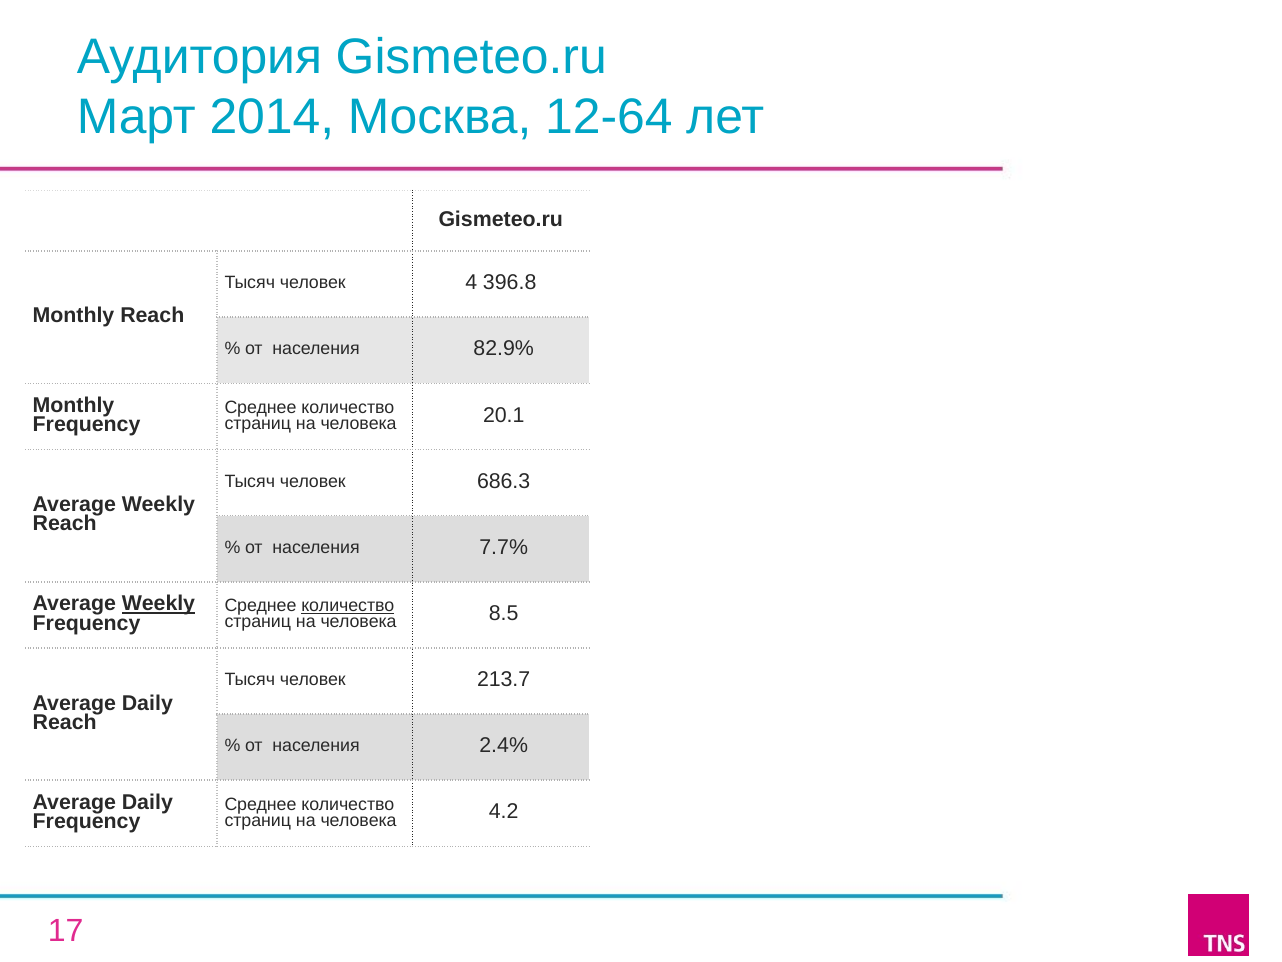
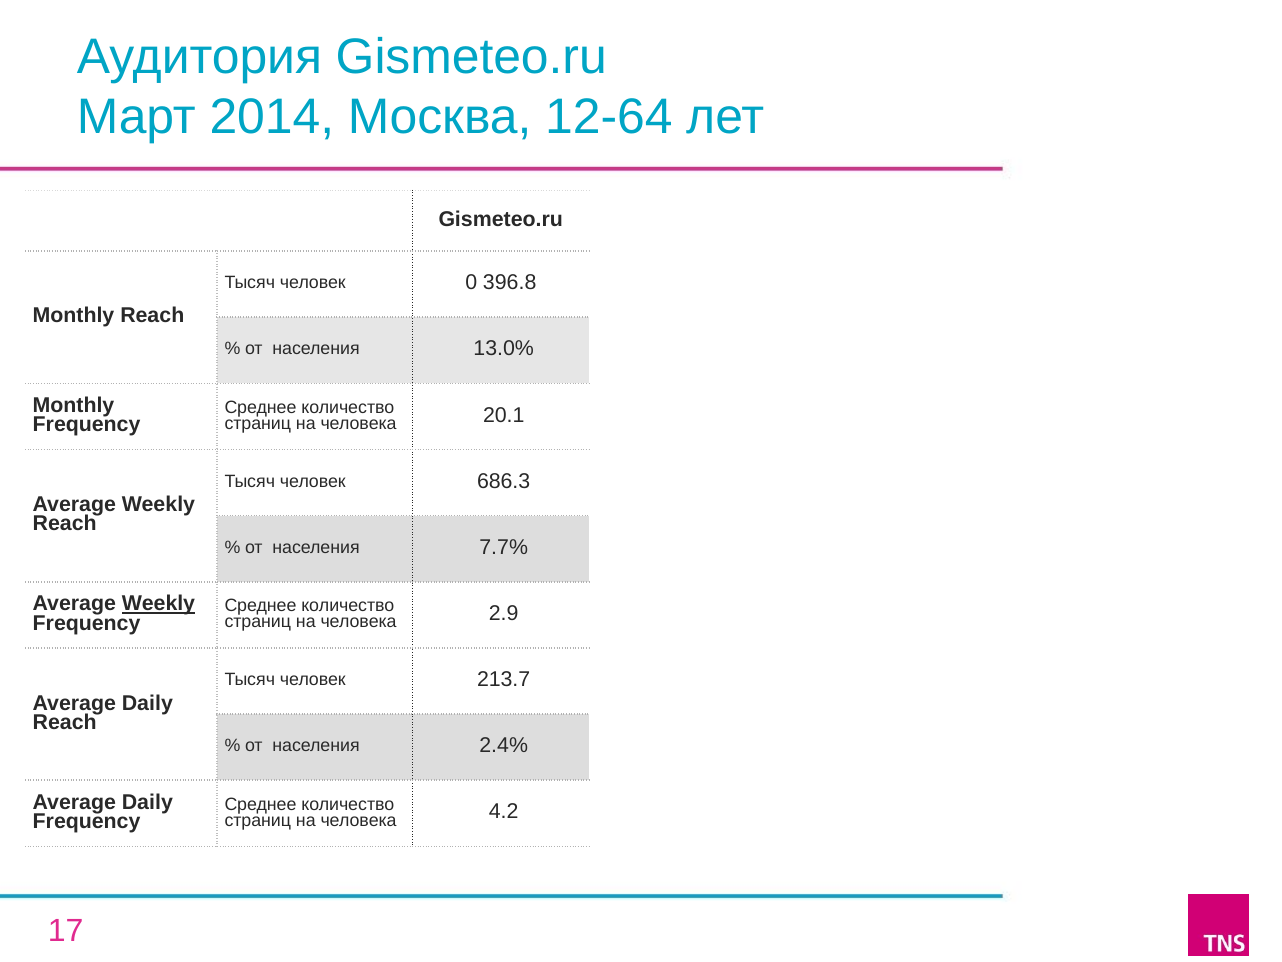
4: 4 -> 0
82.9%: 82.9% -> 13.0%
количество at (348, 605) underline: present -> none
8.5: 8.5 -> 2.9
